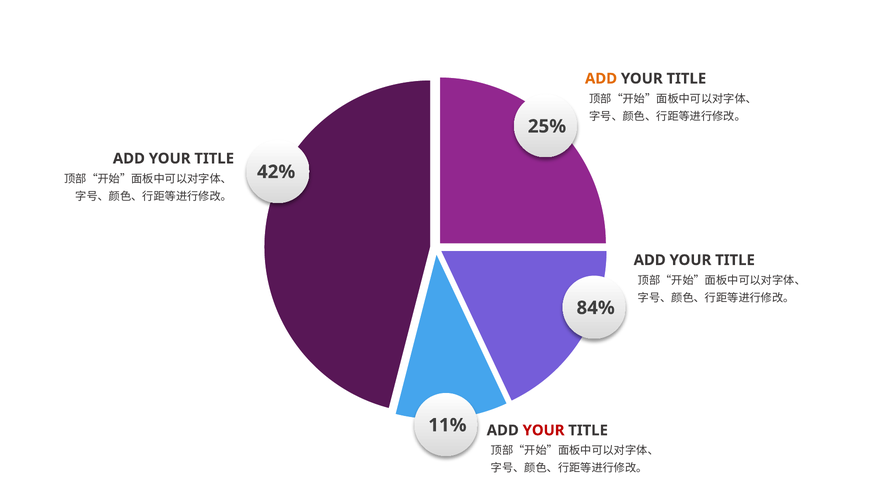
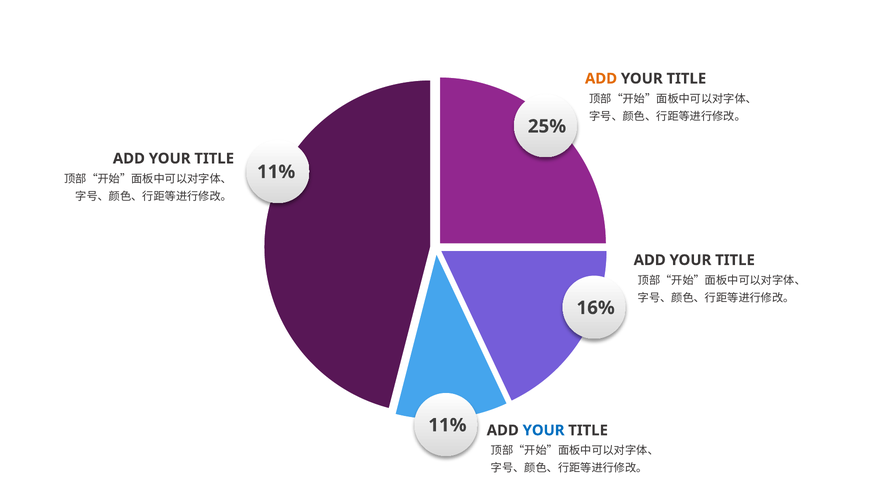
42% at (276, 172): 42% -> 11%
84%: 84% -> 16%
YOUR at (544, 430) colour: red -> blue
